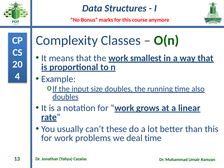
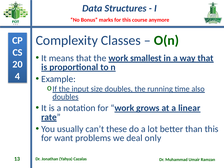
work at (64, 138): work -> want
deal time: time -> only
